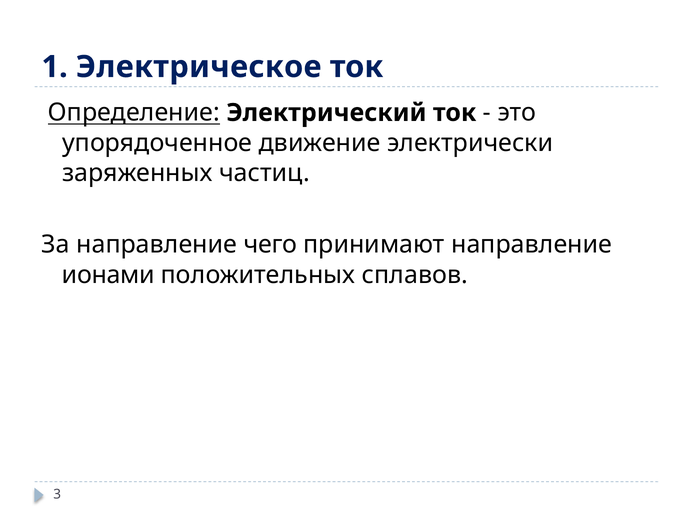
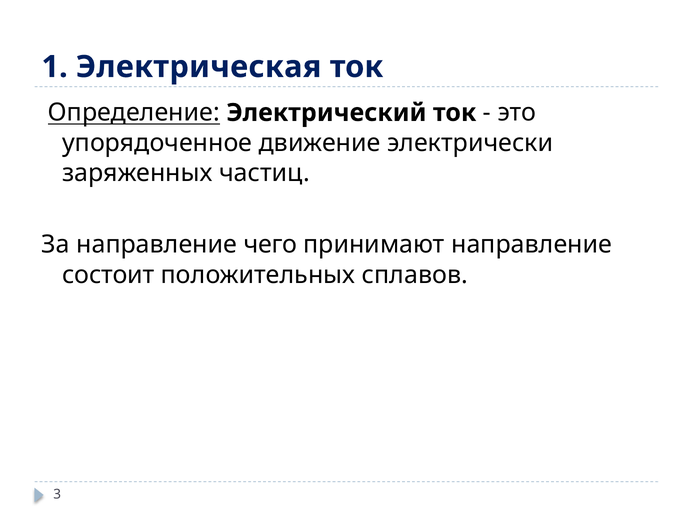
Электрическое: Электрическое -> Электрическая
ионами: ионами -> состоит
